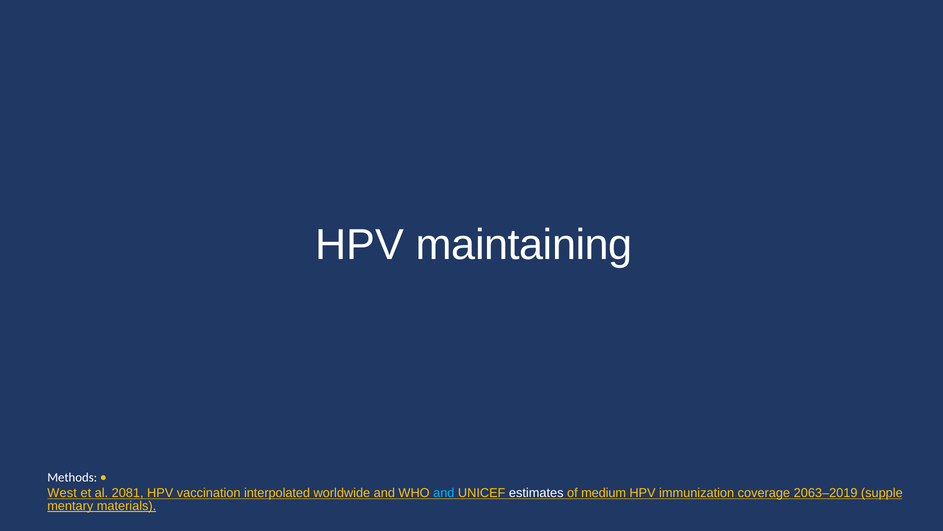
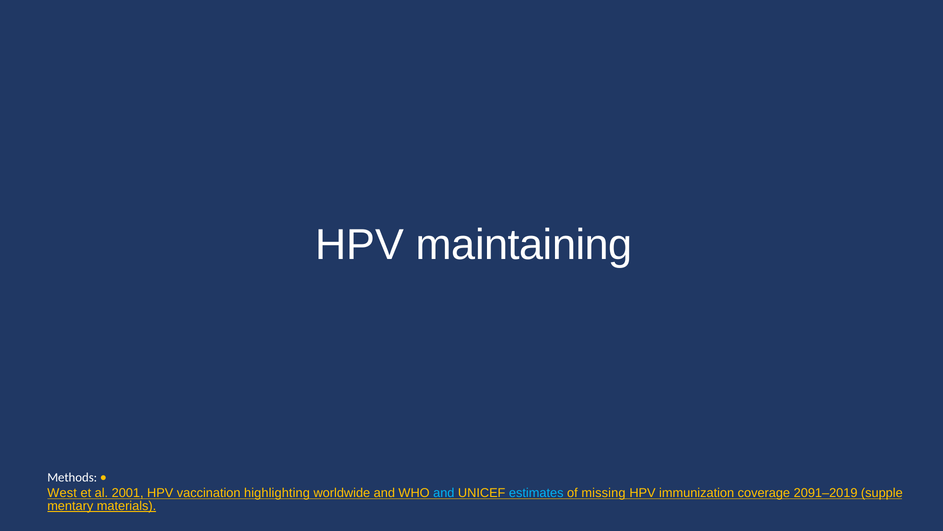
2081: 2081 -> 2001
interpolated: interpolated -> highlighting
estimates colour: white -> light blue
medium: medium -> missing
2063–2019: 2063–2019 -> 2091–2019
